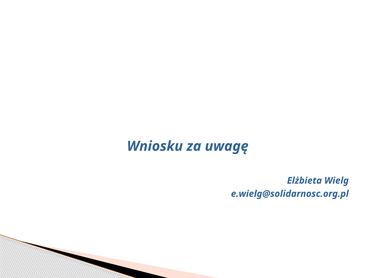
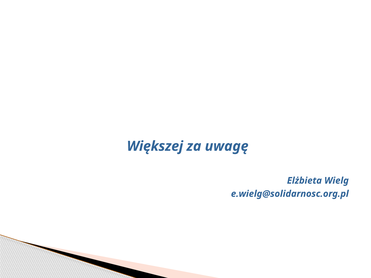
Wniosku: Wniosku -> Większej
